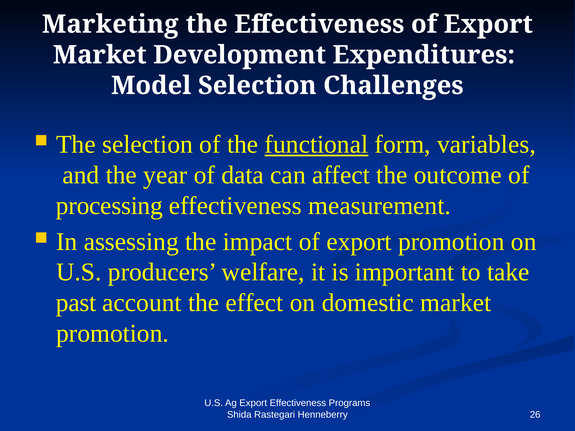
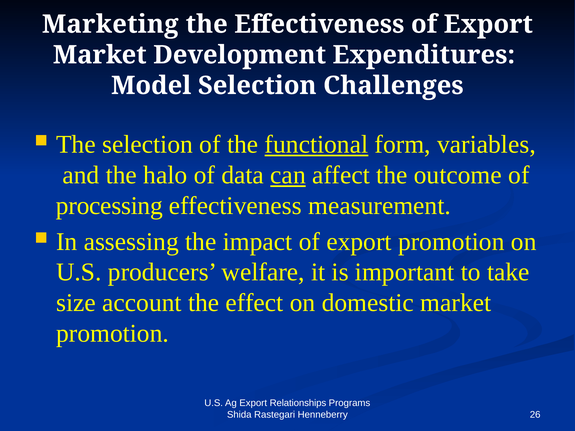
year: year -> halo
can underline: none -> present
past: past -> size
Export Effectiveness: Effectiveness -> Relationships
